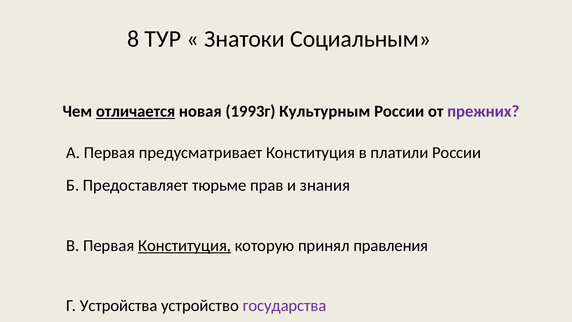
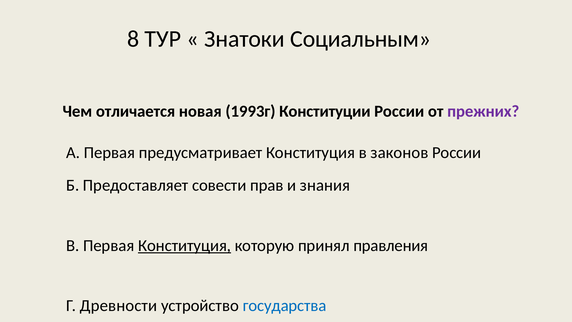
отличается underline: present -> none
Культурным: Культурным -> Конституции
платили: платили -> законов
тюрьме: тюрьме -> совести
Устройства: Устройства -> Древности
государства colour: purple -> blue
